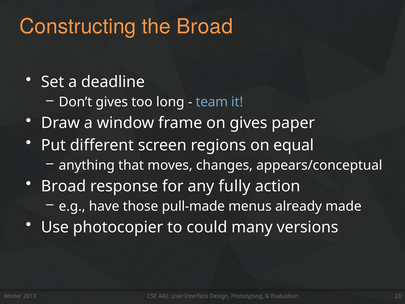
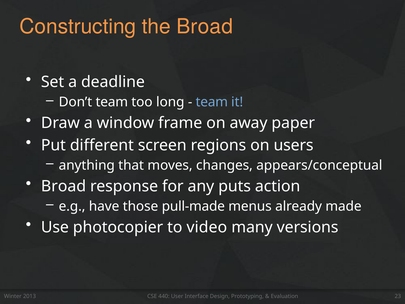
Don’t gives: gives -> team
on gives: gives -> away
equal: equal -> users
fully: fully -> puts
could: could -> video
